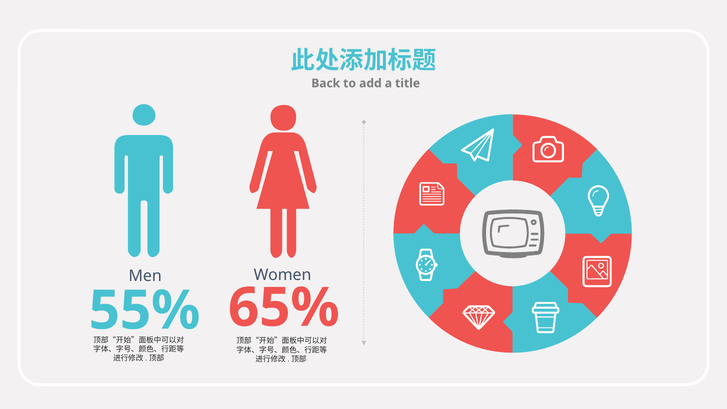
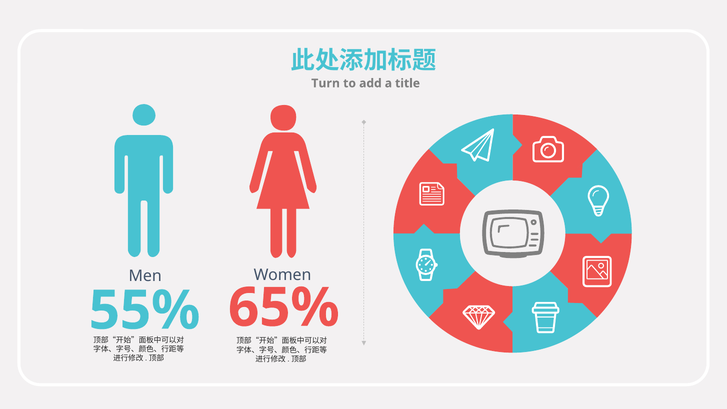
Back: Back -> Turn
